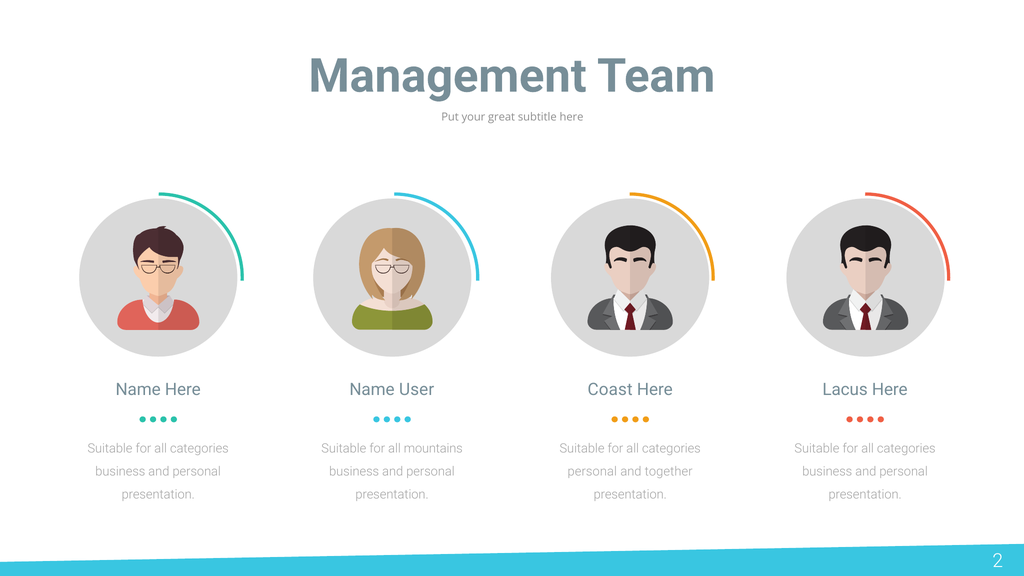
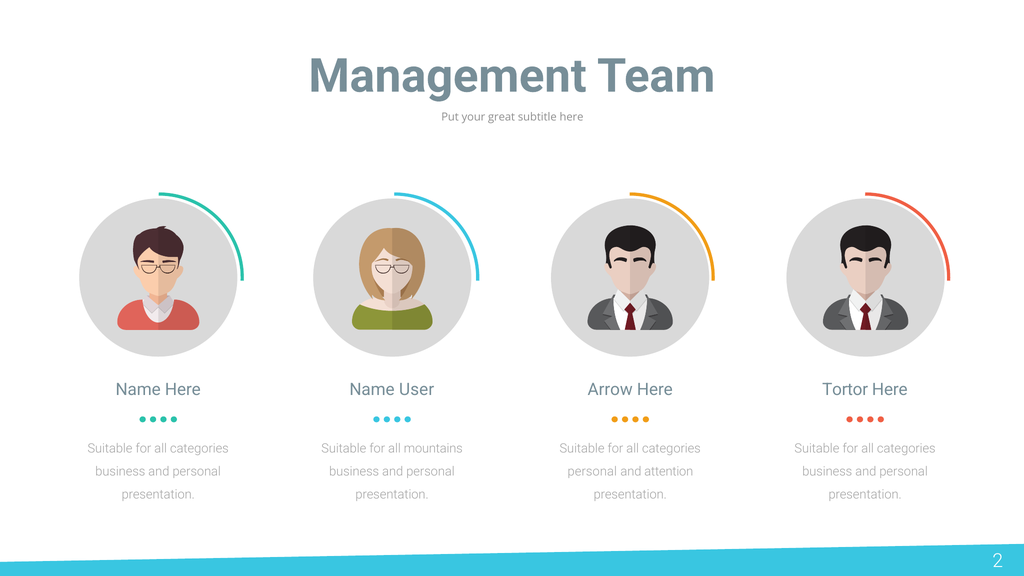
Coast: Coast -> Arrow
Lacus: Lacus -> Tortor
together: together -> attention
